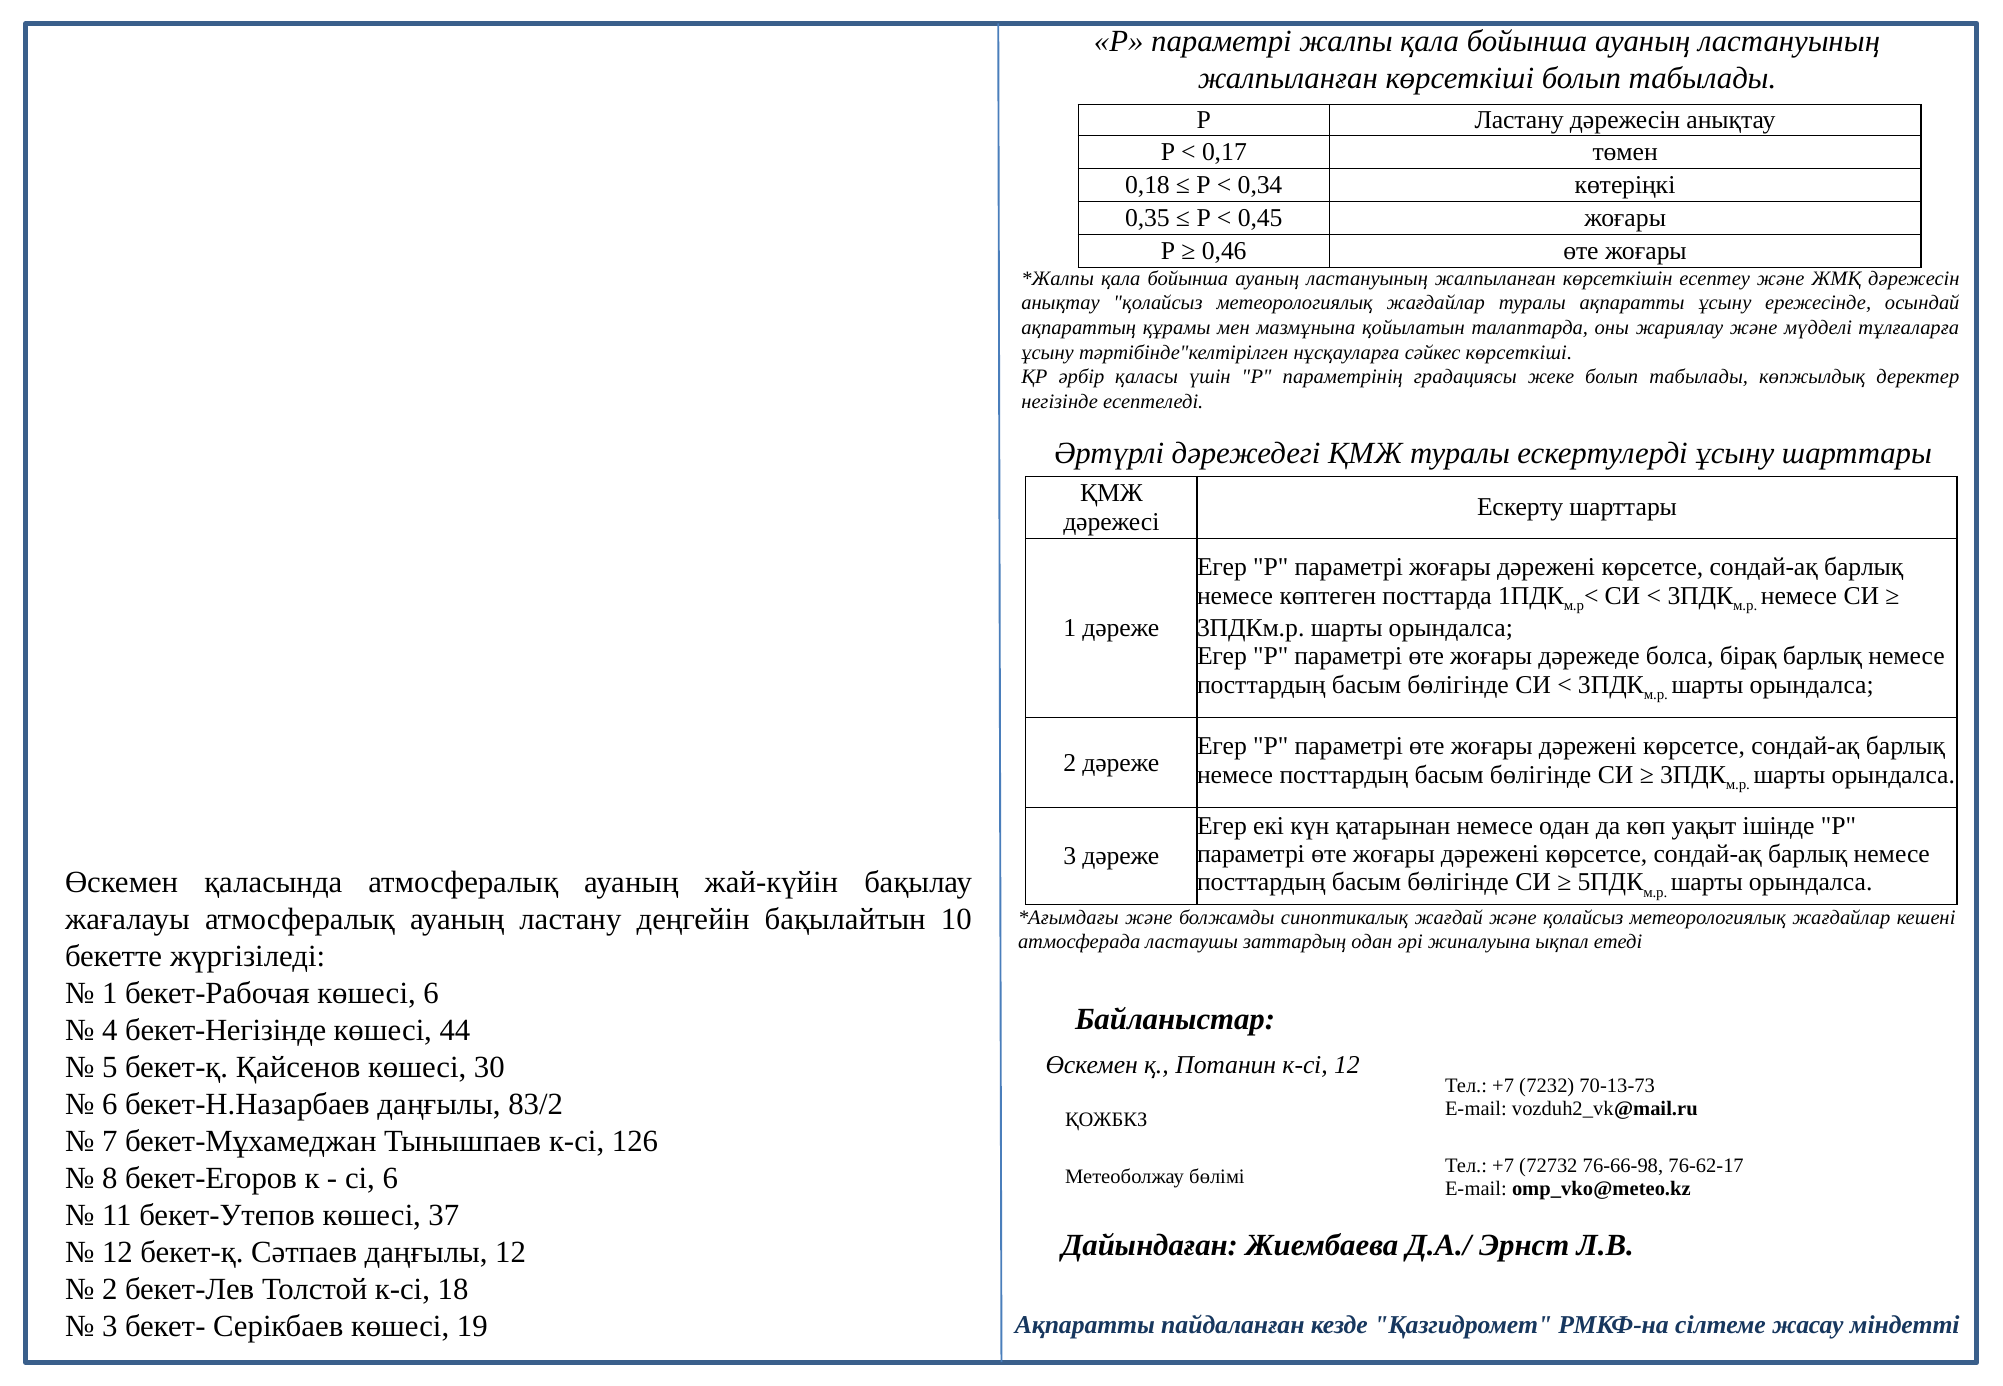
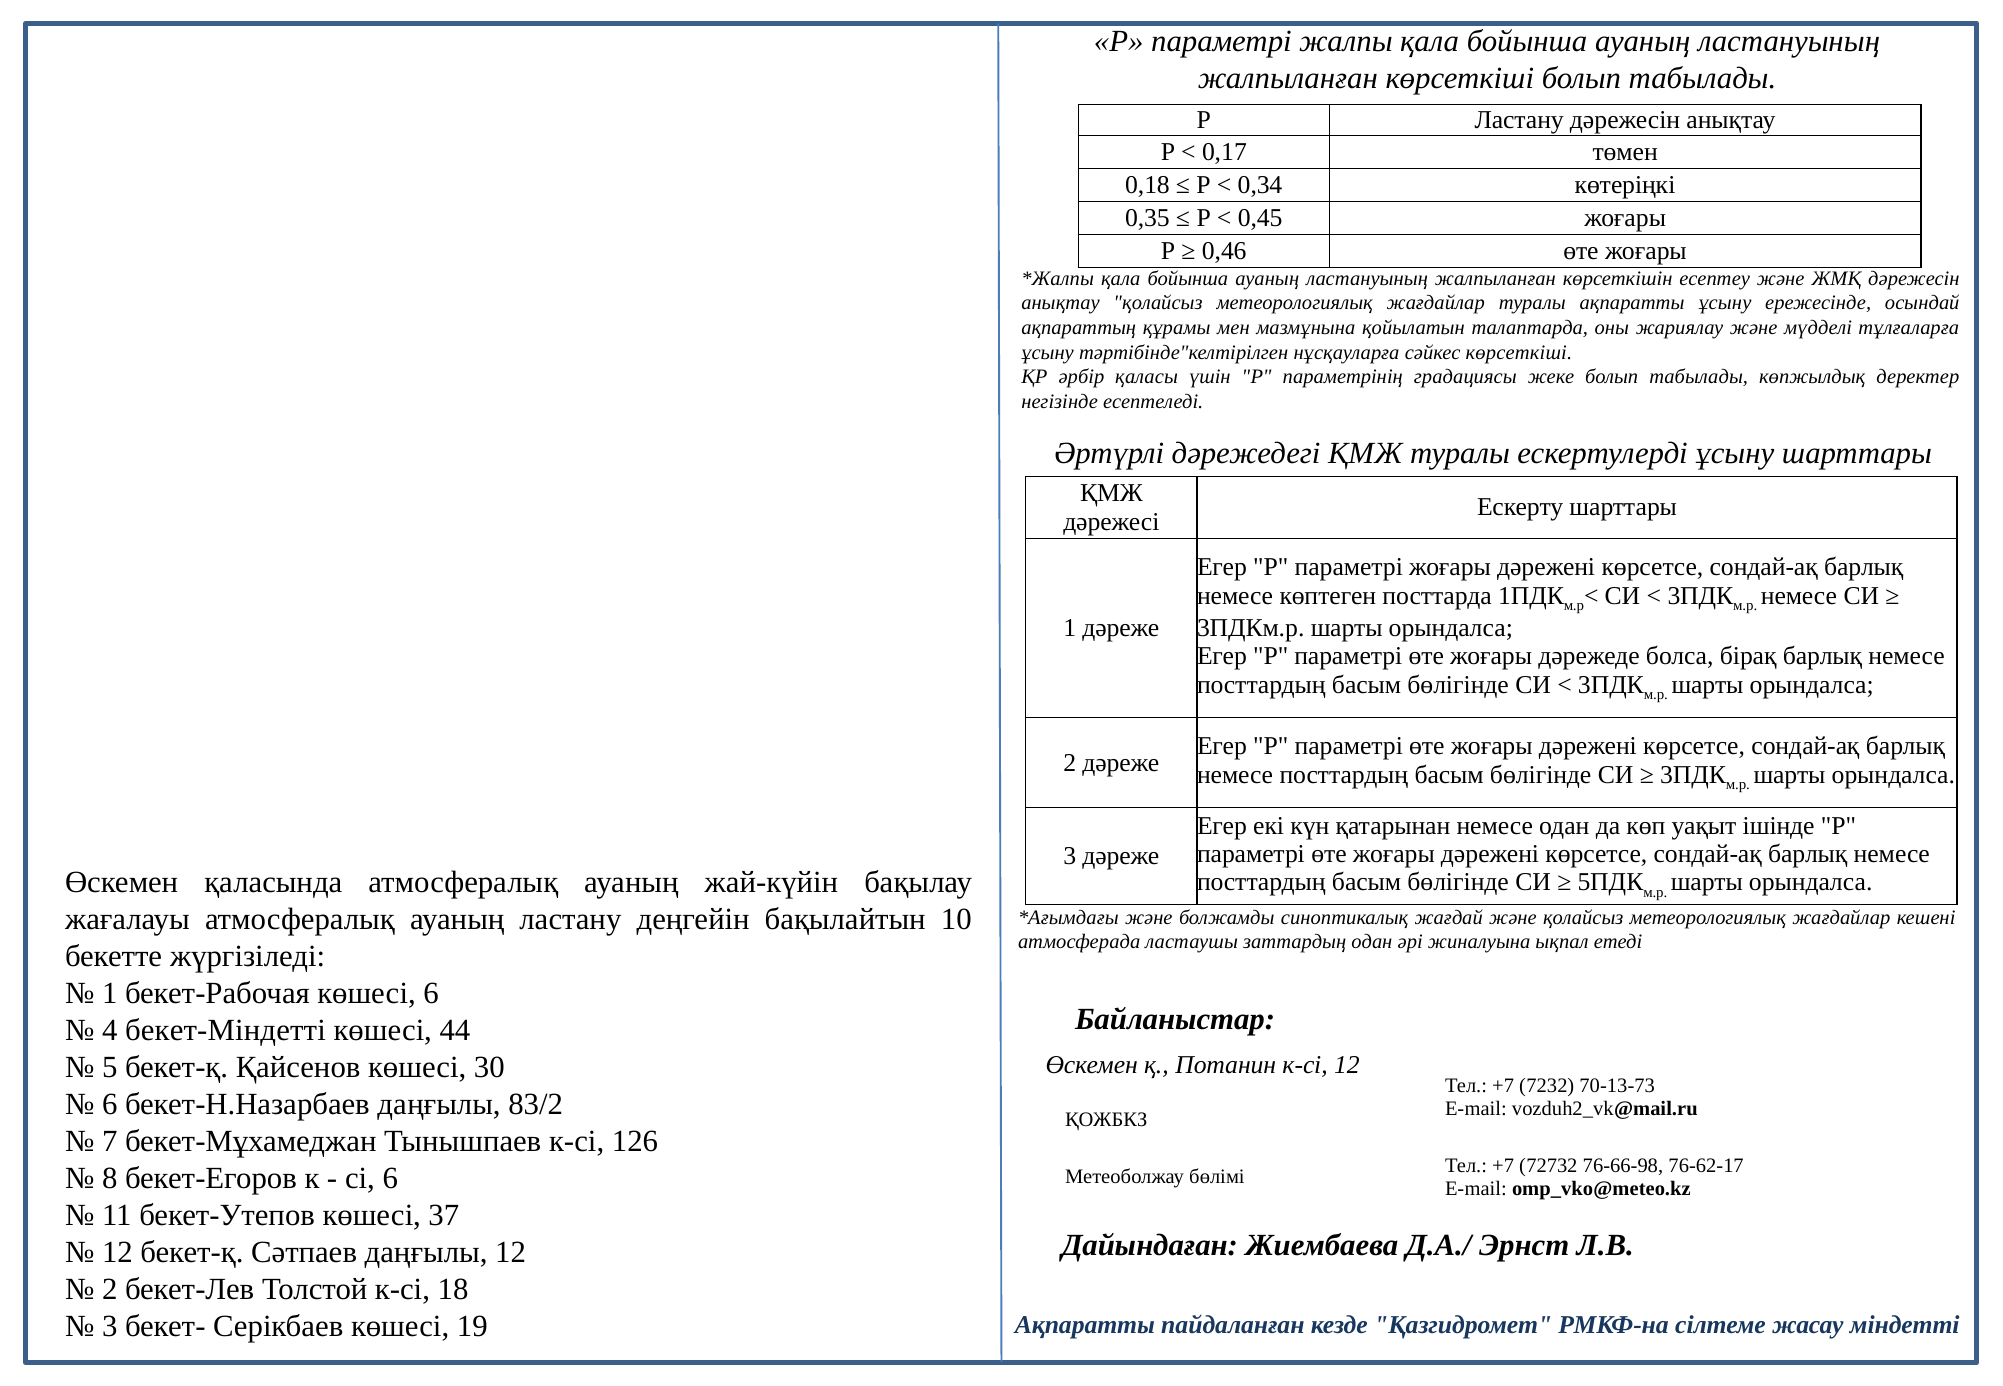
бекет-Негізінде: бекет-Негізінде -> бекет-Міндетті
